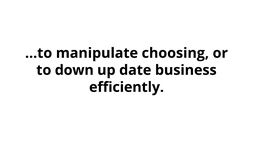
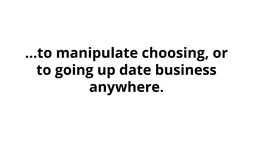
down: down -> going
efficiently: efficiently -> anywhere
